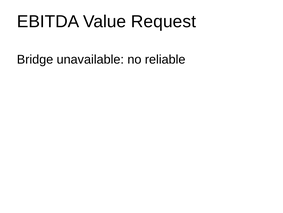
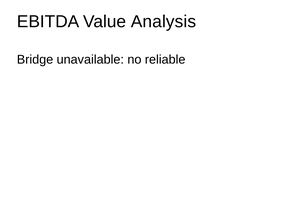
Request: Request -> Analysis
